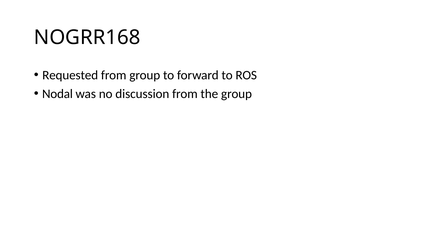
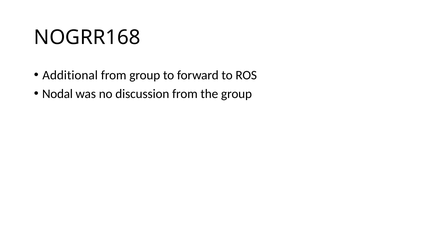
Requested: Requested -> Additional
